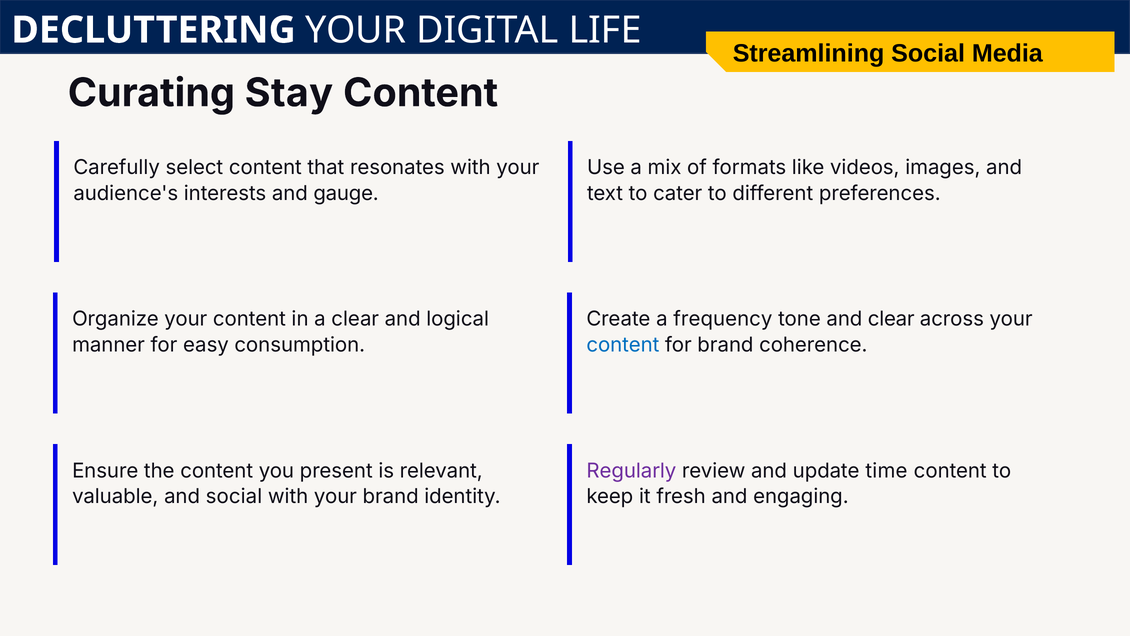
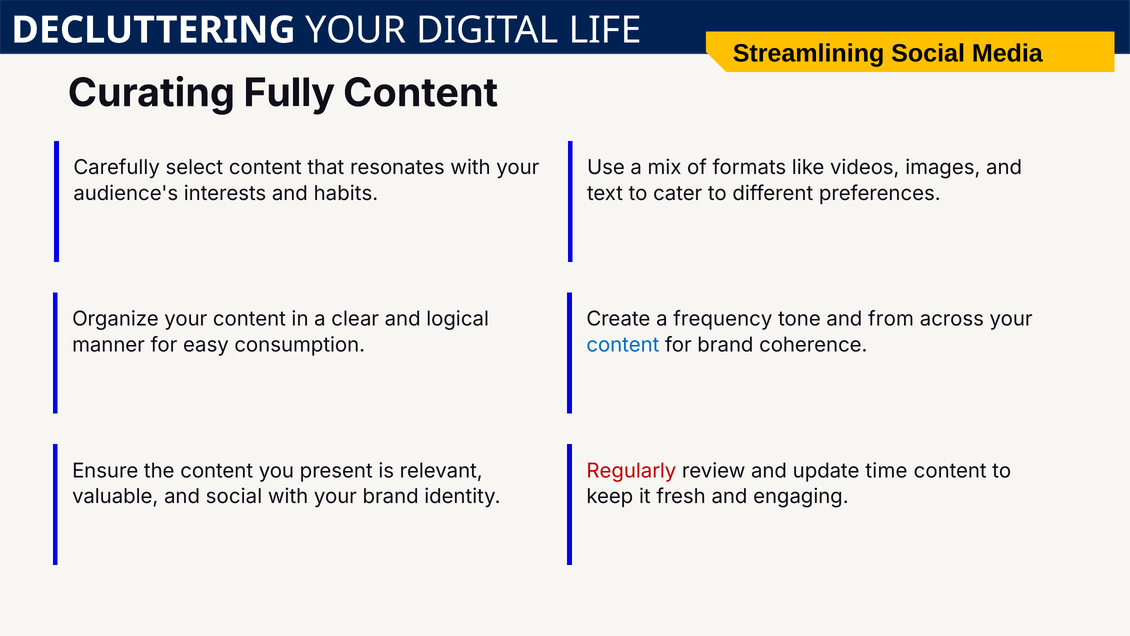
Stay: Stay -> Fully
gauge: gauge -> habits
and clear: clear -> from
Regularly colour: purple -> red
